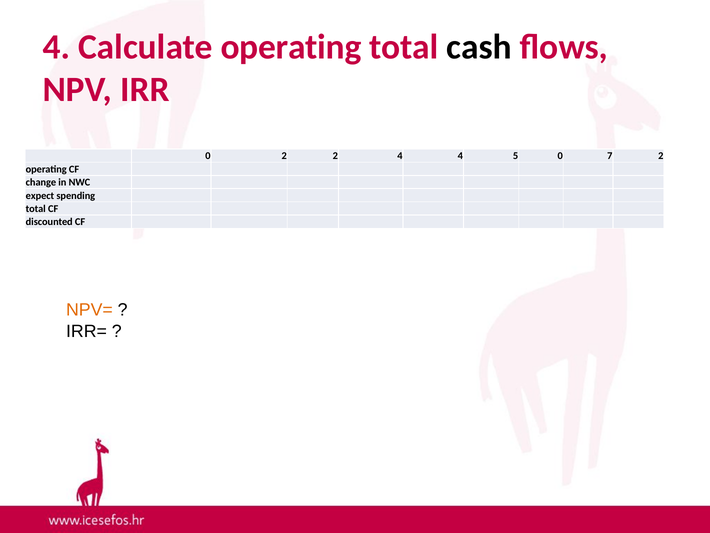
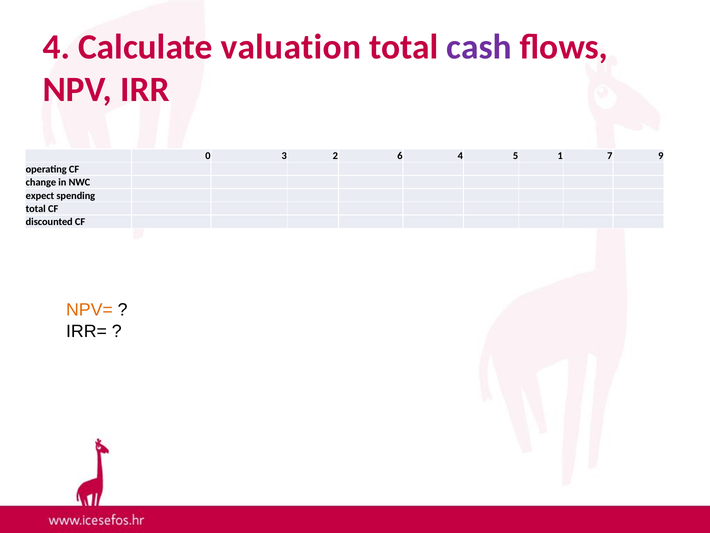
Calculate operating: operating -> valuation
cash colour: black -> purple
0 2: 2 -> 3
2 4: 4 -> 6
5 0: 0 -> 1
7 2: 2 -> 9
